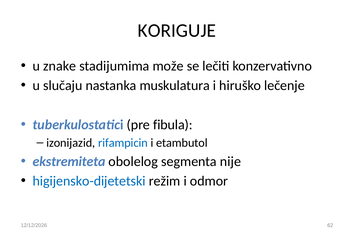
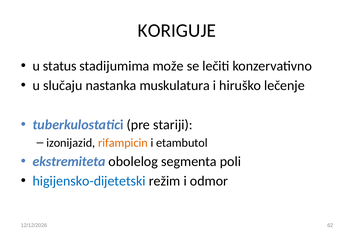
znake: znake -> status
fibula: fibula -> stariji
rifampicin colour: blue -> orange
nije: nije -> poli
